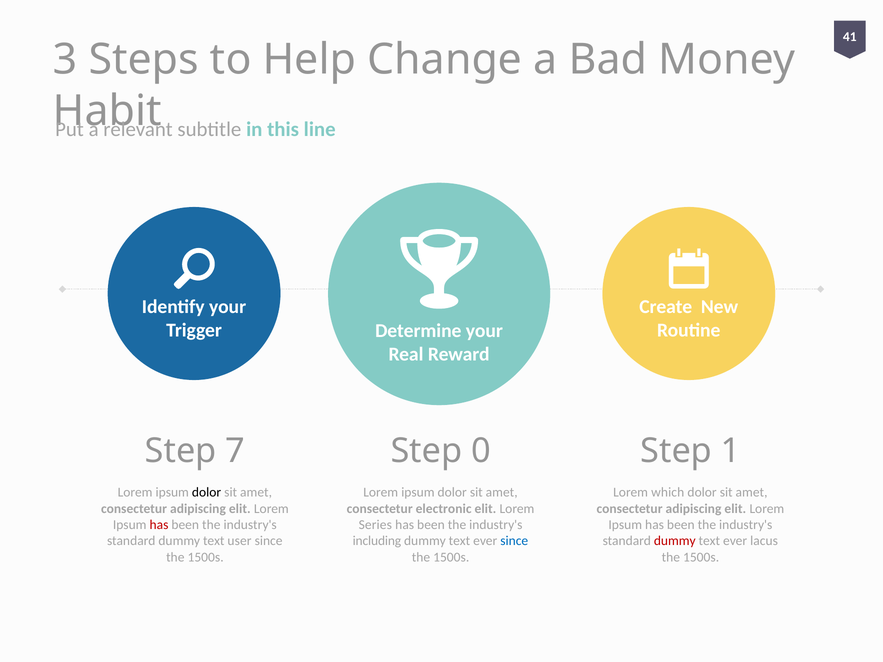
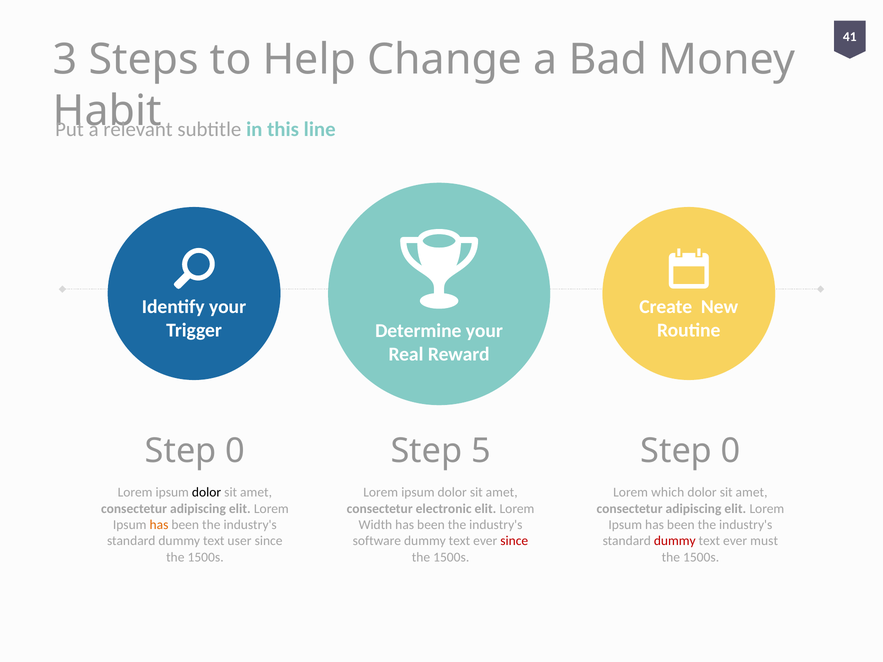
7 at (235, 451): 7 -> 0
0: 0 -> 5
1 at (731, 451): 1 -> 0
has at (159, 525) colour: red -> orange
Series: Series -> Width
including: including -> software
since at (514, 541) colour: blue -> red
lacus: lacus -> must
